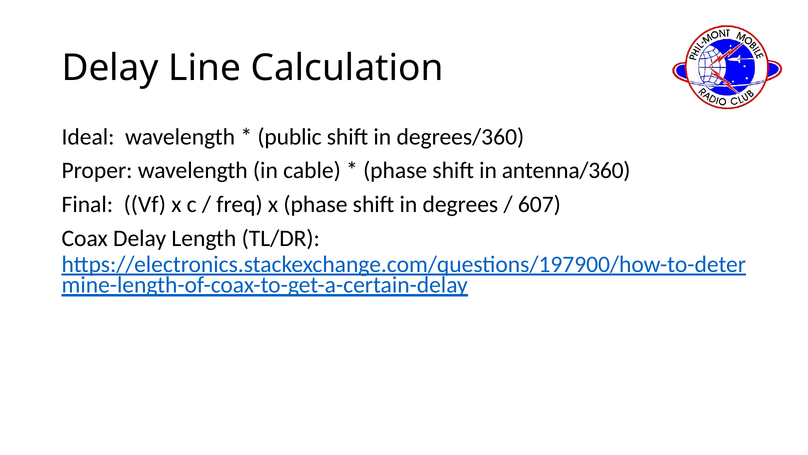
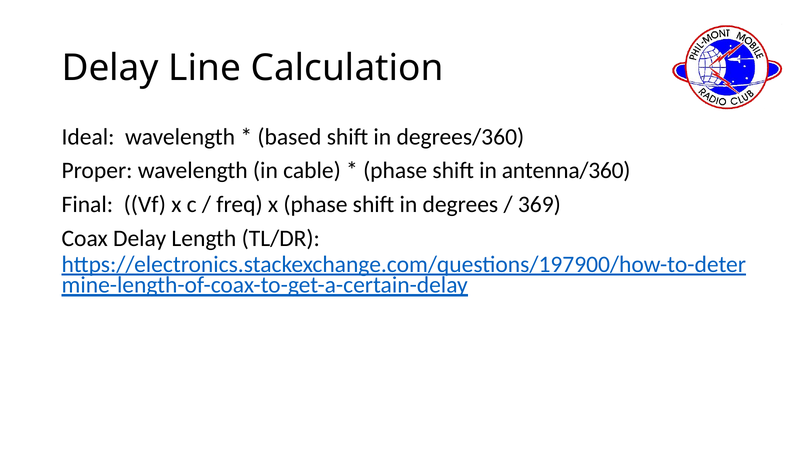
public: public -> based
607: 607 -> 369
